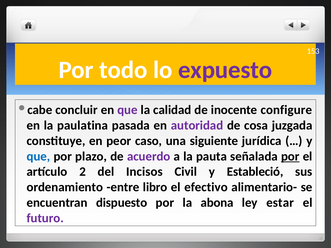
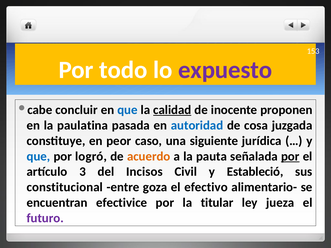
que at (127, 110) colour: purple -> blue
calidad underline: none -> present
configure: configure -> proponen
autoridad colour: purple -> blue
plazo: plazo -> logró
acuerdo colour: purple -> orange
2: 2 -> 3
ordenamiento: ordenamiento -> constitucional
libro: libro -> goza
dispuesto: dispuesto -> efectivice
abona: abona -> titular
estar: estar -> jueza
